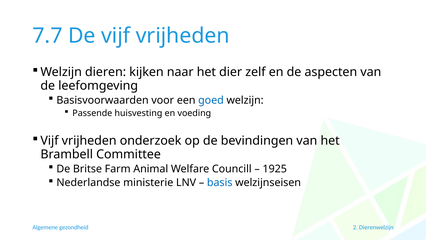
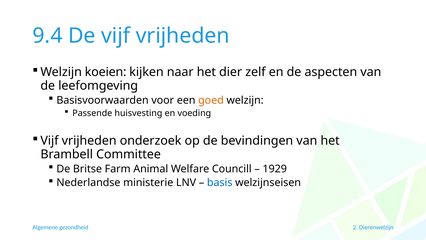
7.7: 7.7 -> 9.4
dieren: dieren -> koeien
goed colour: blue -> orange
1925: 1925 -> 1929
